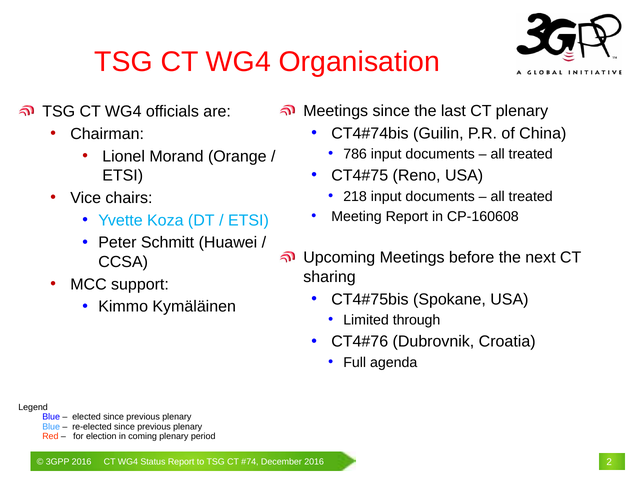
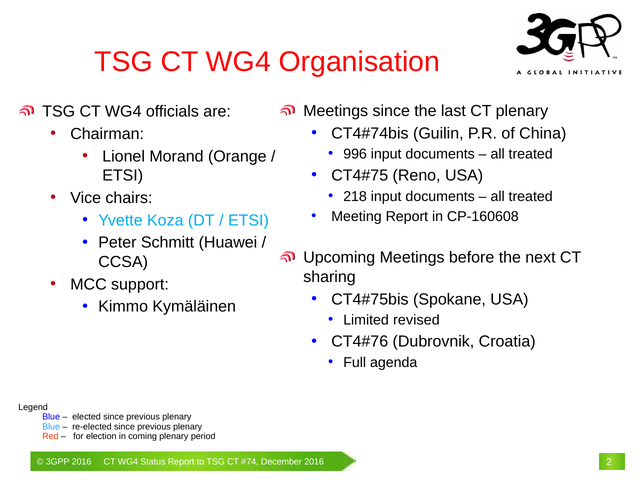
786: 786 -> 996
through: through -> revised
